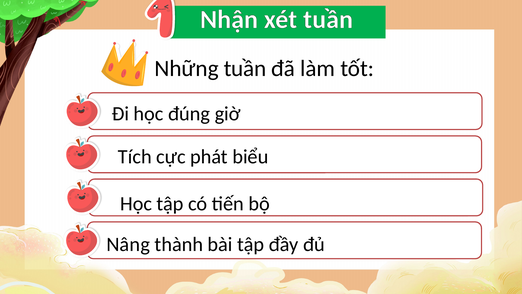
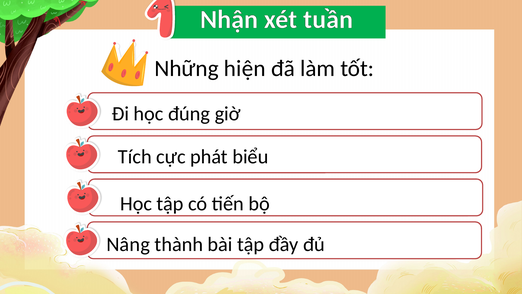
Những tuần: tuần -> hiện
